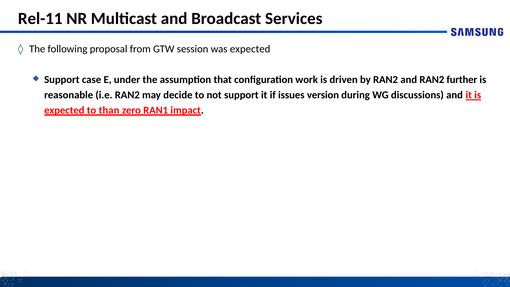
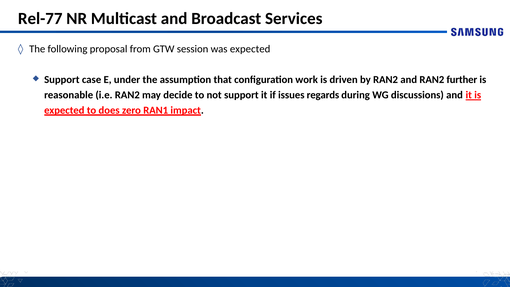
Rel-11: Rel-11 -> Rel-77
version: version -> regards
than: than -> does
